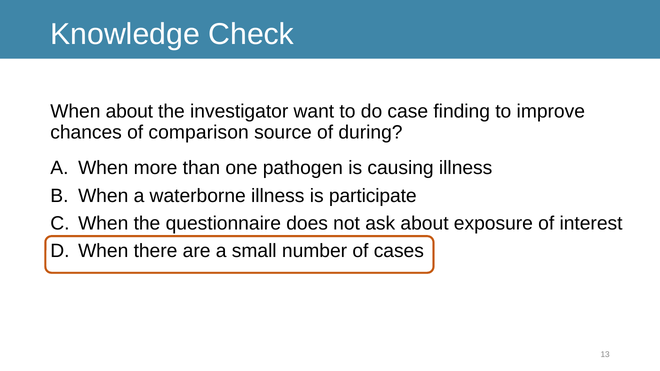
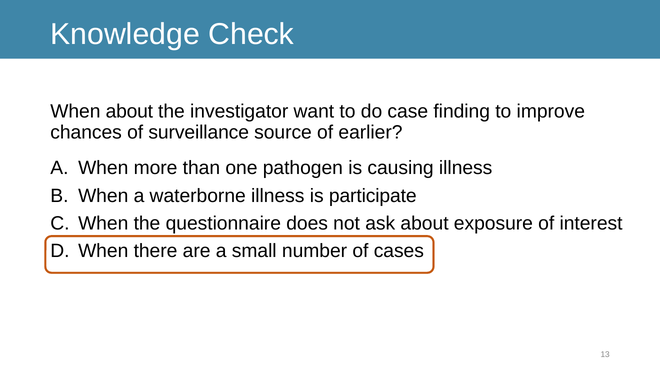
comparison: comparison -> surveillance
during: during -> earlier
